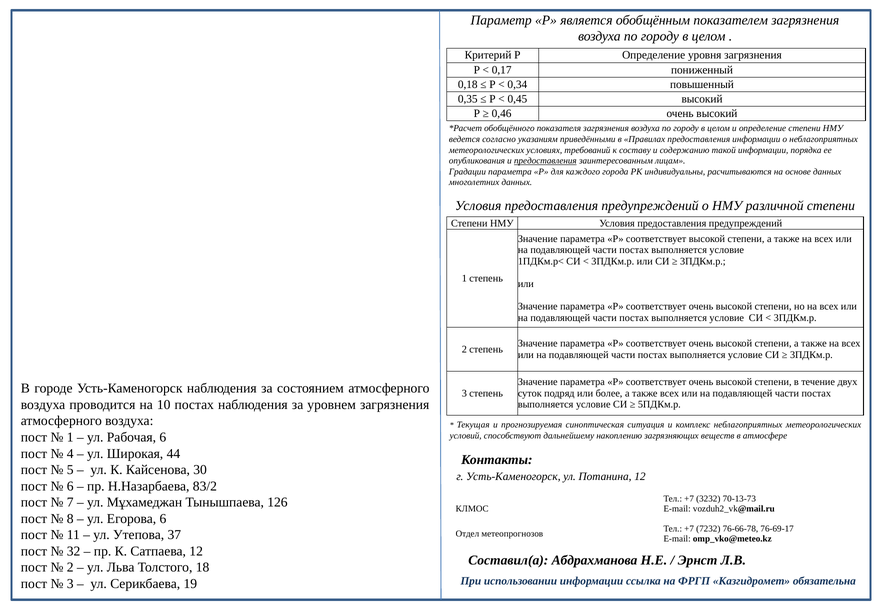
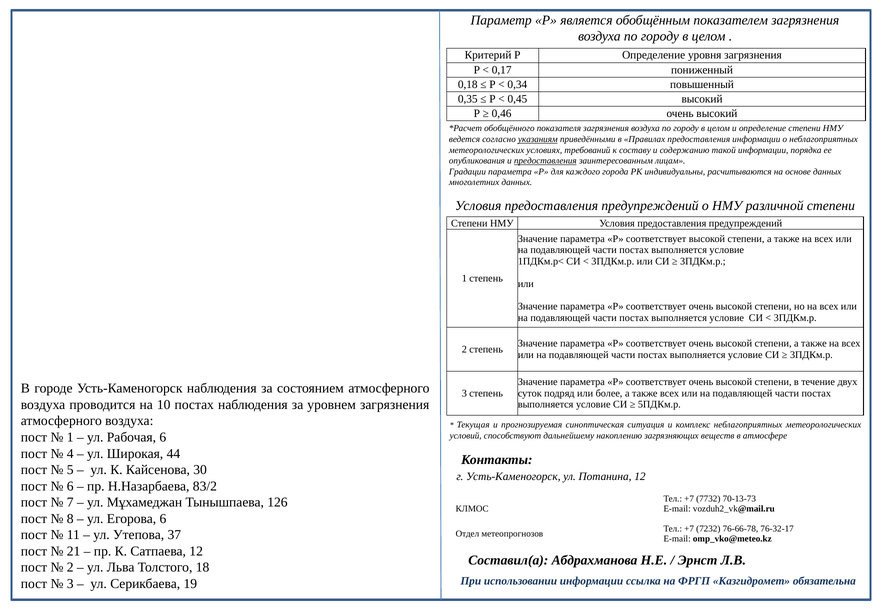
указаниям underline: none -> present
3232: 3232 -> 7732
76-69-17: 76-69-17 -> 76-32-17
32: 32 -> 21
